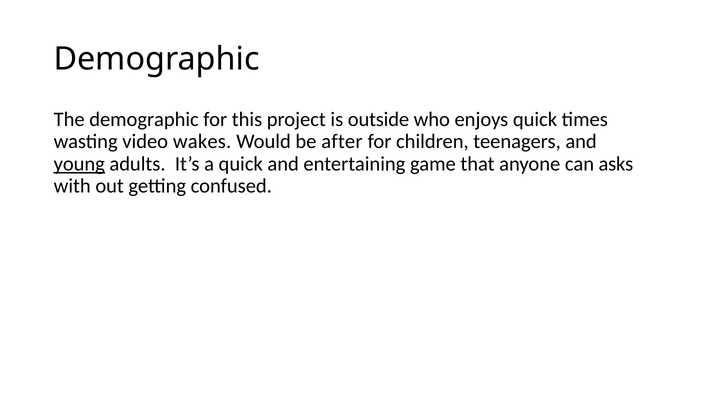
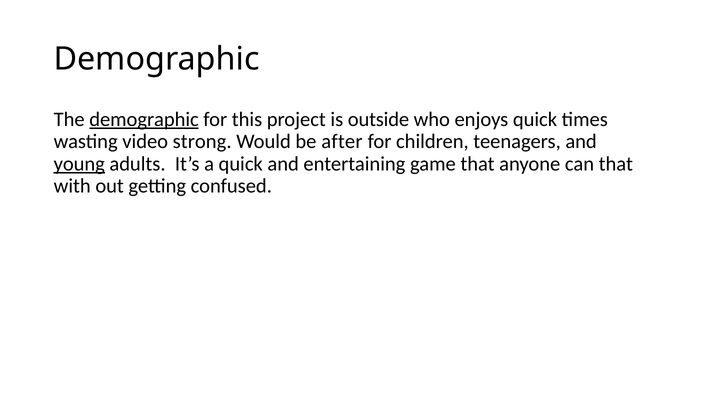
demographic at (144, 119) underline: none -> present
wakes: wakes -> strong
can asks: asks -> that
